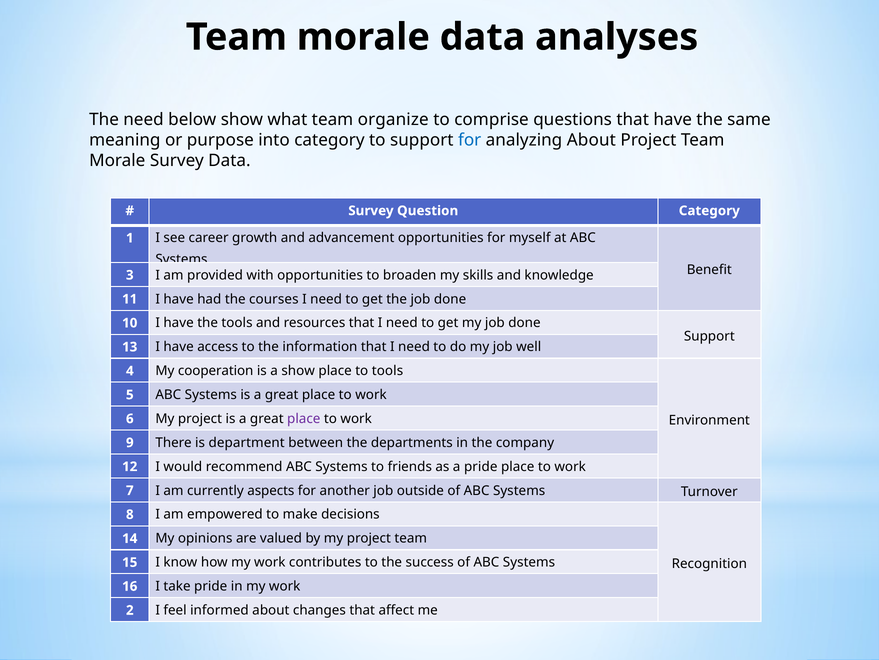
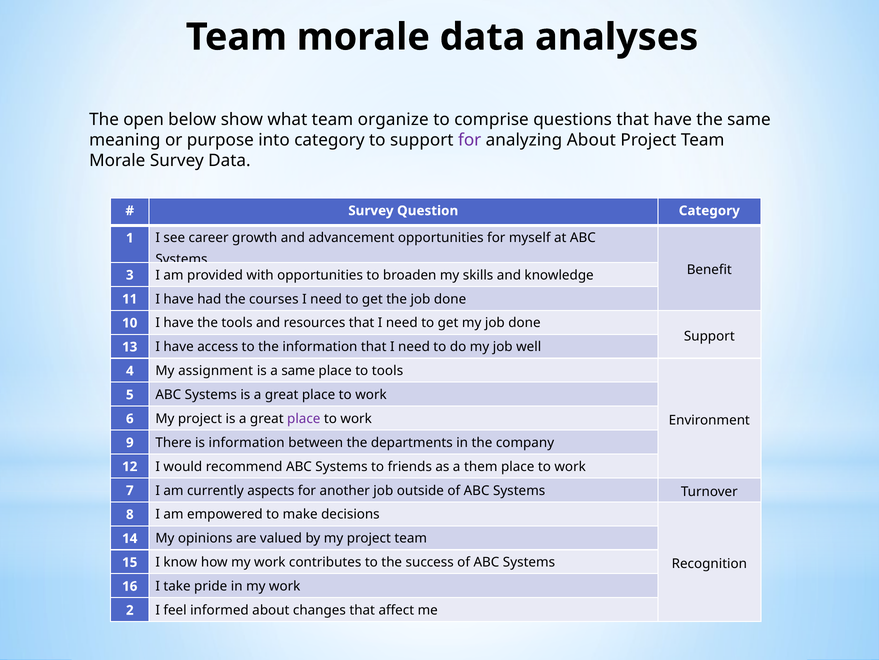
The need: need -> open
for at (470, 140) colour: blue -> purple
cooperation: cooperation -> assignment
a show: show -> same
is department: department -> information
a pride: pride -> them
